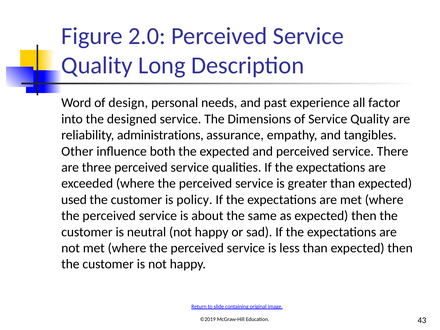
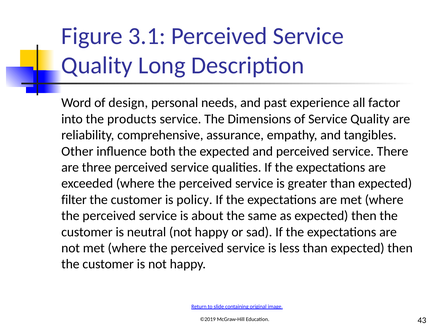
2.0: 2.0 -> 3.1
designed: designed -> products
administrations: administrations -> comprehensive
used: used -> filter
